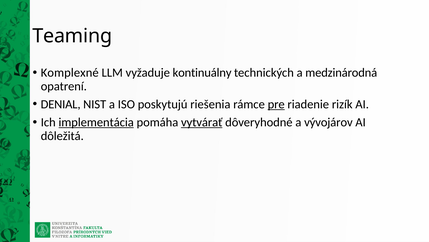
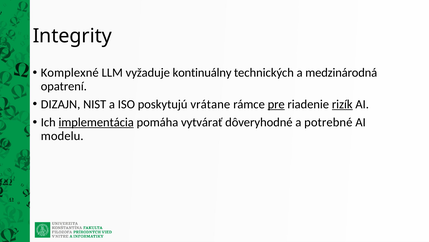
Teaming: Teaming -> Integrity
DENIAL: DENIAL -> DIZAJN
riešenia: riešenia -> vrátane
rizík underline: none -> present
vytvárať underline: present -> none
vývojárov: vývojárov -> potrebné
dôležitá: dôležitá -> modelu
